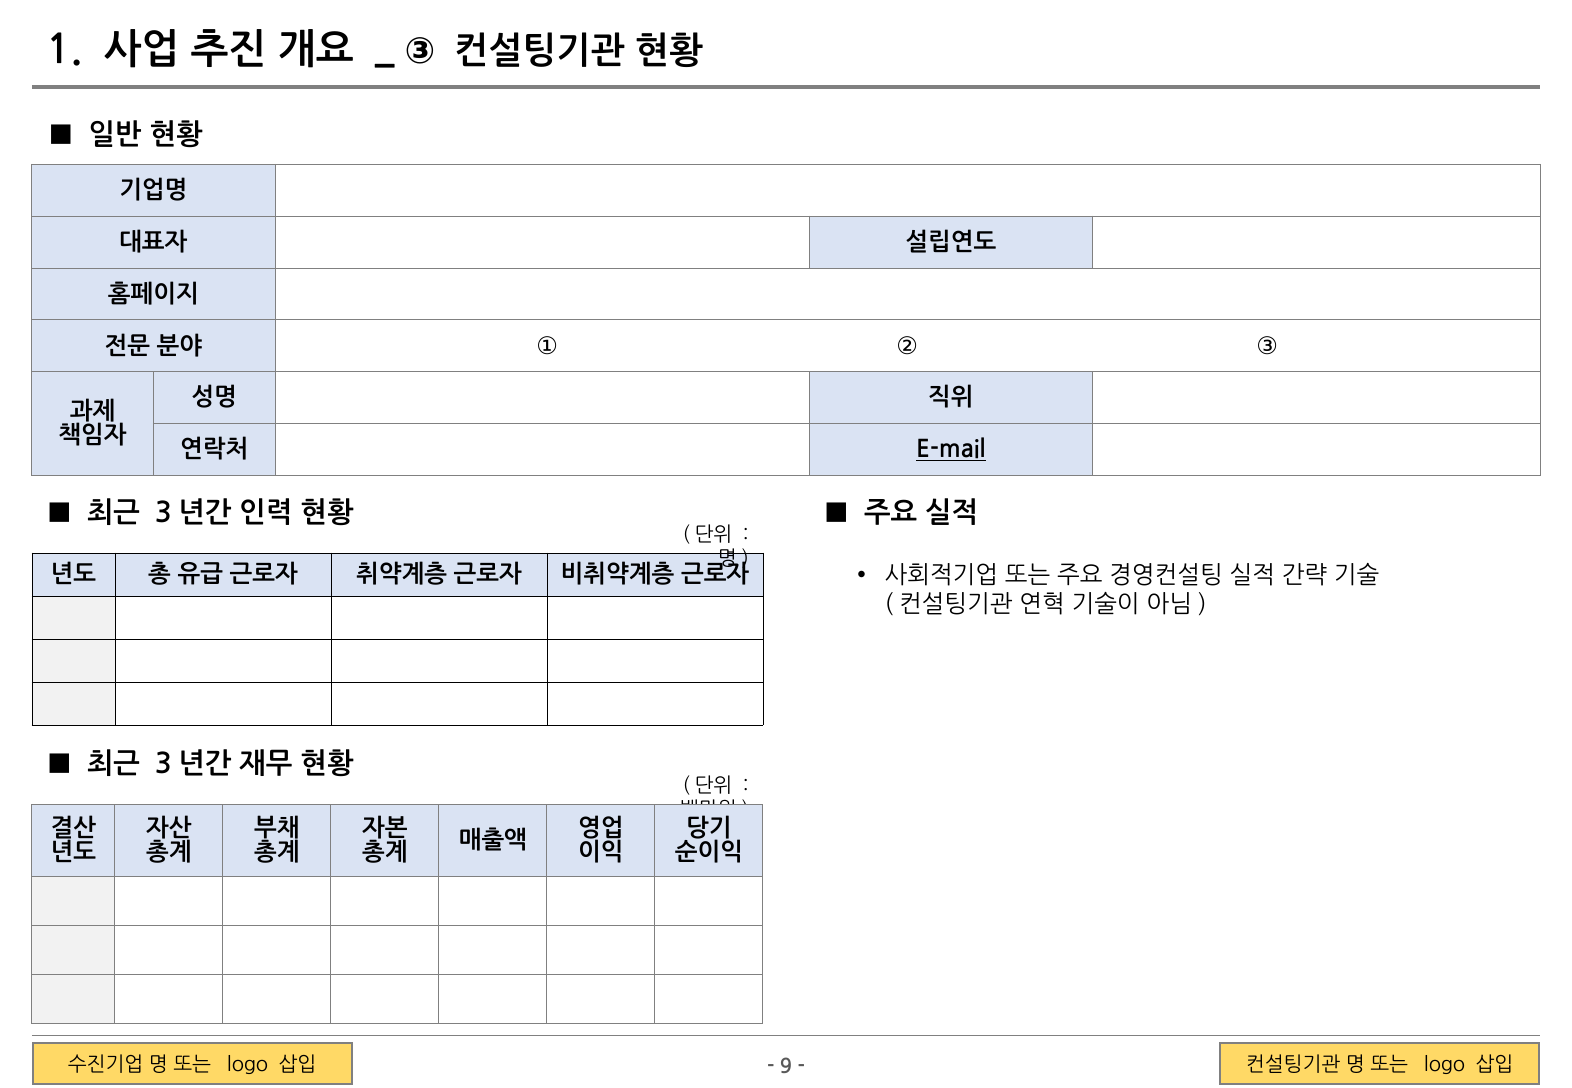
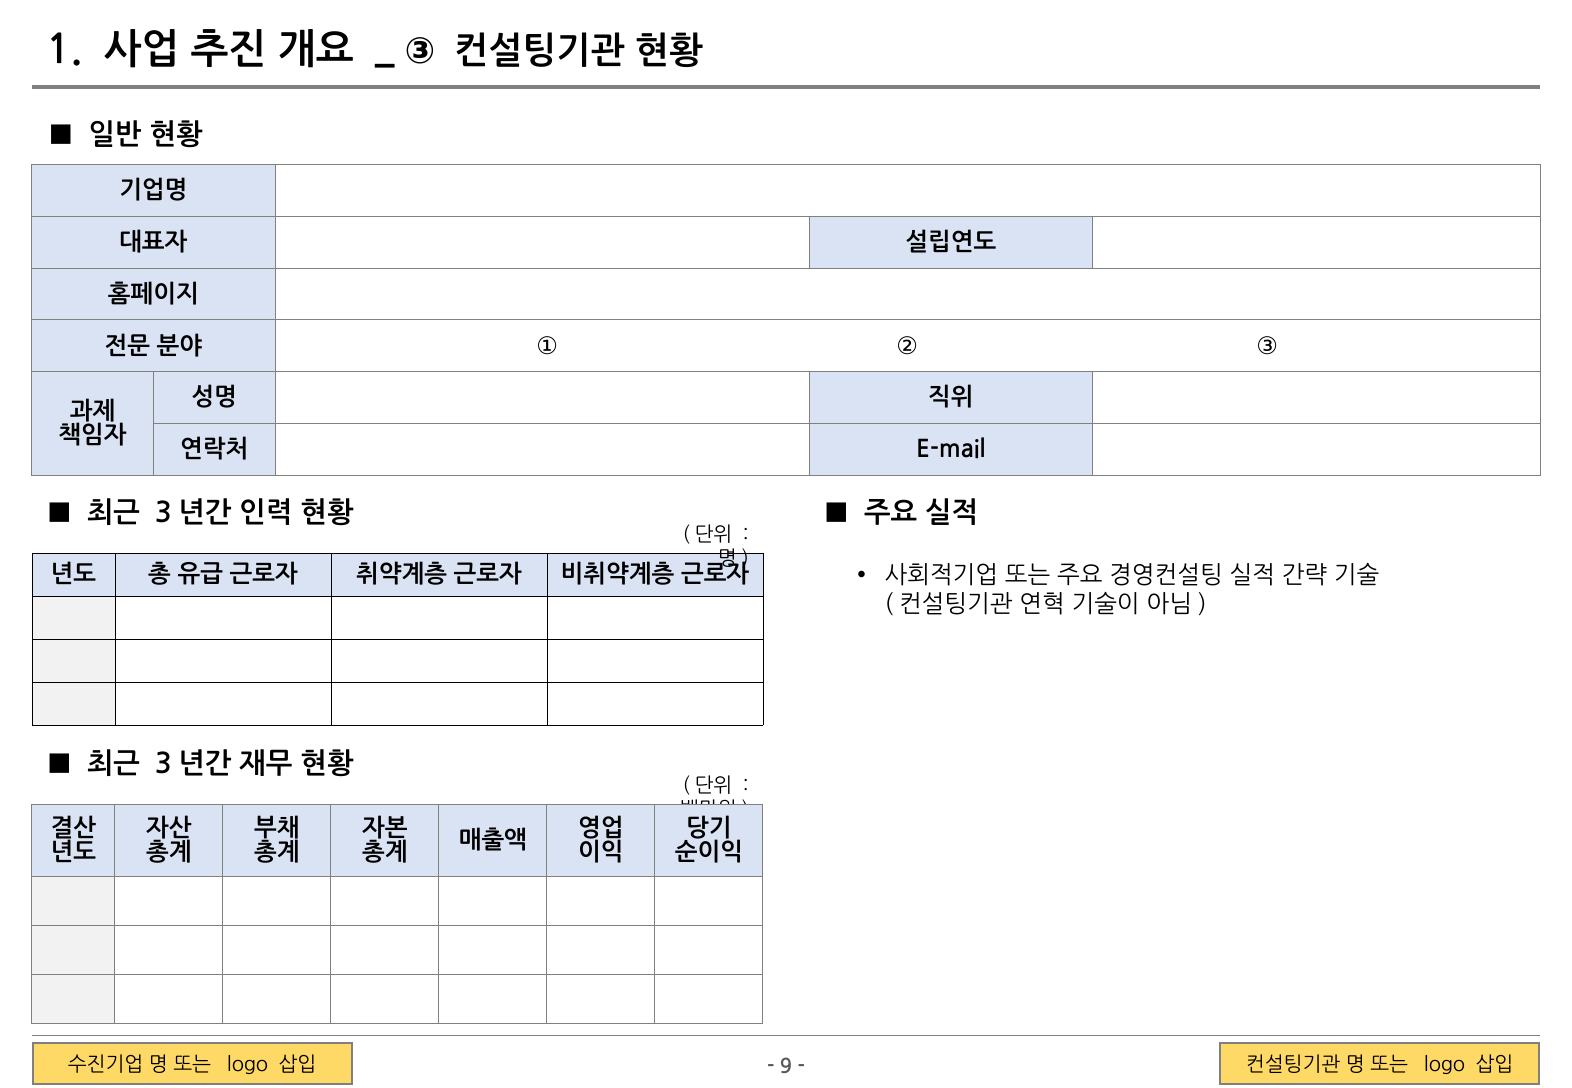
E-mail underline: present -> none
